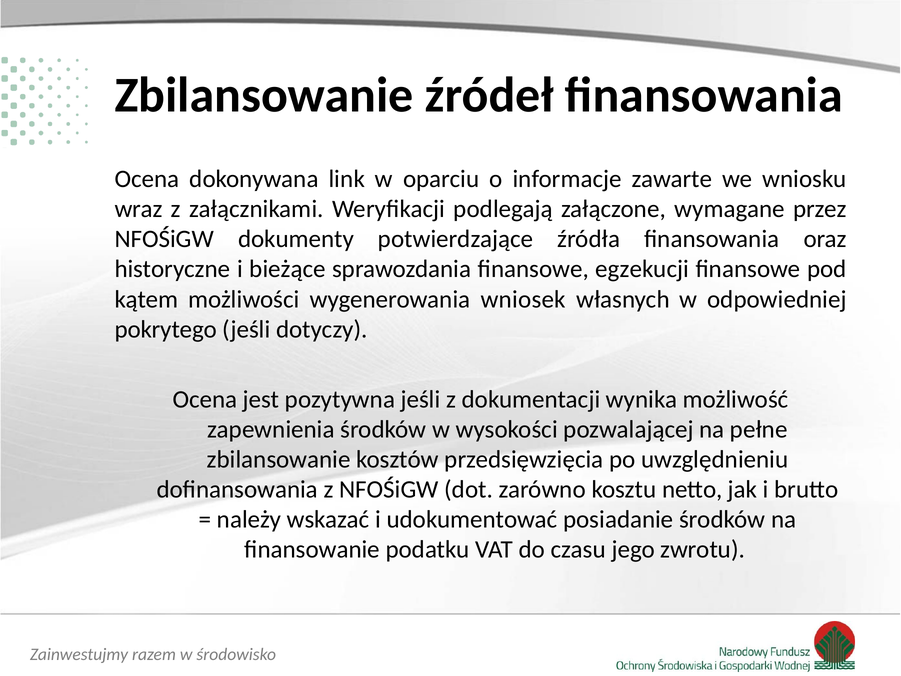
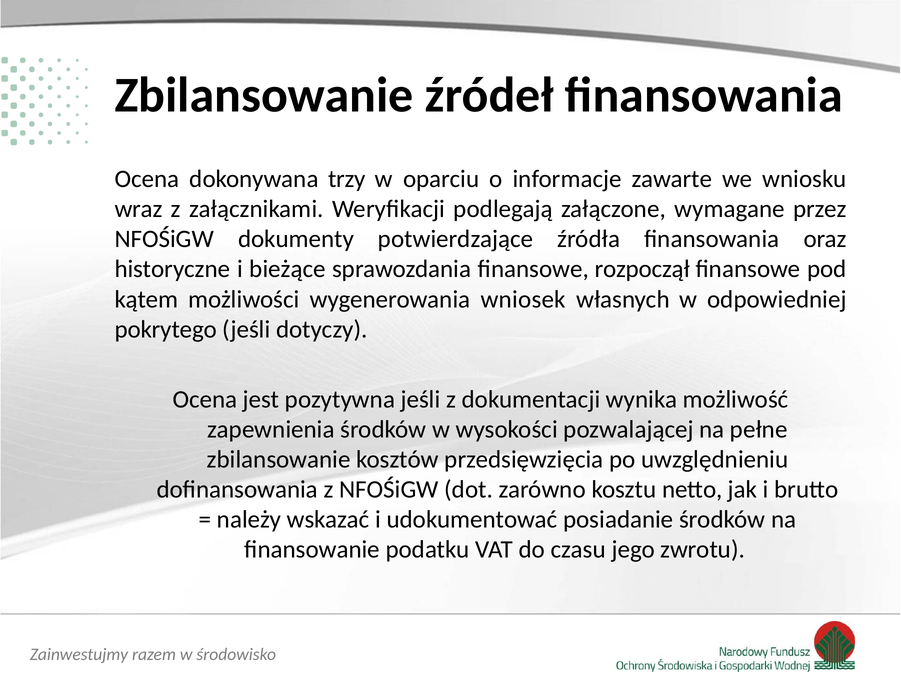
link: link -> trzy
egzekucji: egzekucji -> rozpoczął
